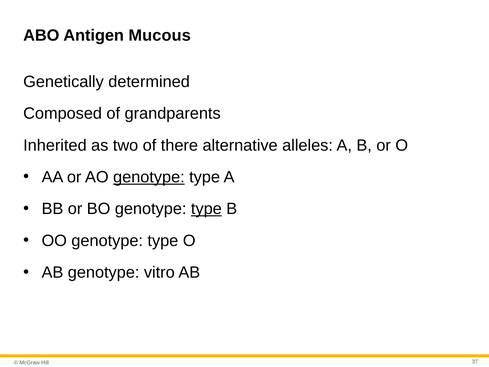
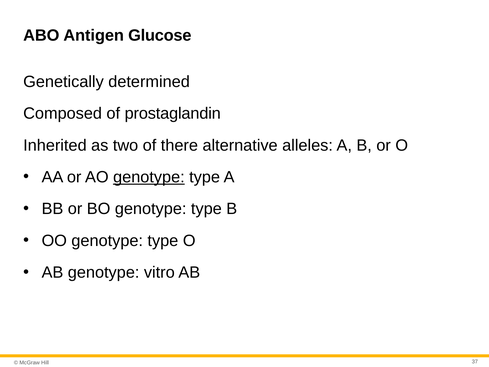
Mucous: Mucous -> Glucose
grandparents: grandparents -> prostaglandin
type at (206, 209) underline: present -> none
